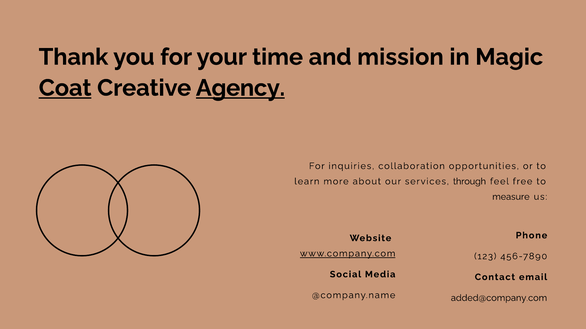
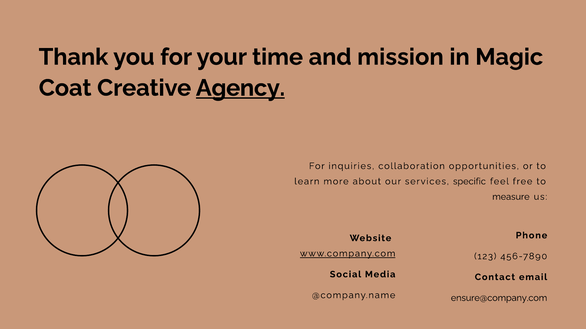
Coat underline: present -> none
through: through -> specific
added@company.com: added@company.com -> ensure@company.com
